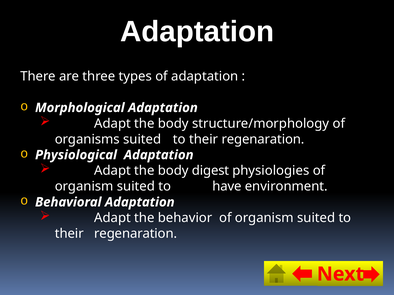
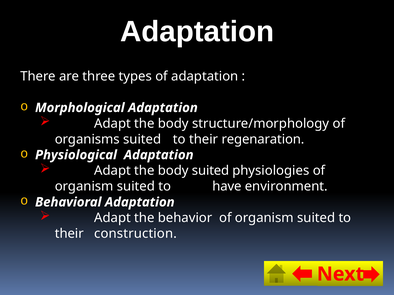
body digest: digest -> suited
regenaration at (136, 234): regenaration -> construction
